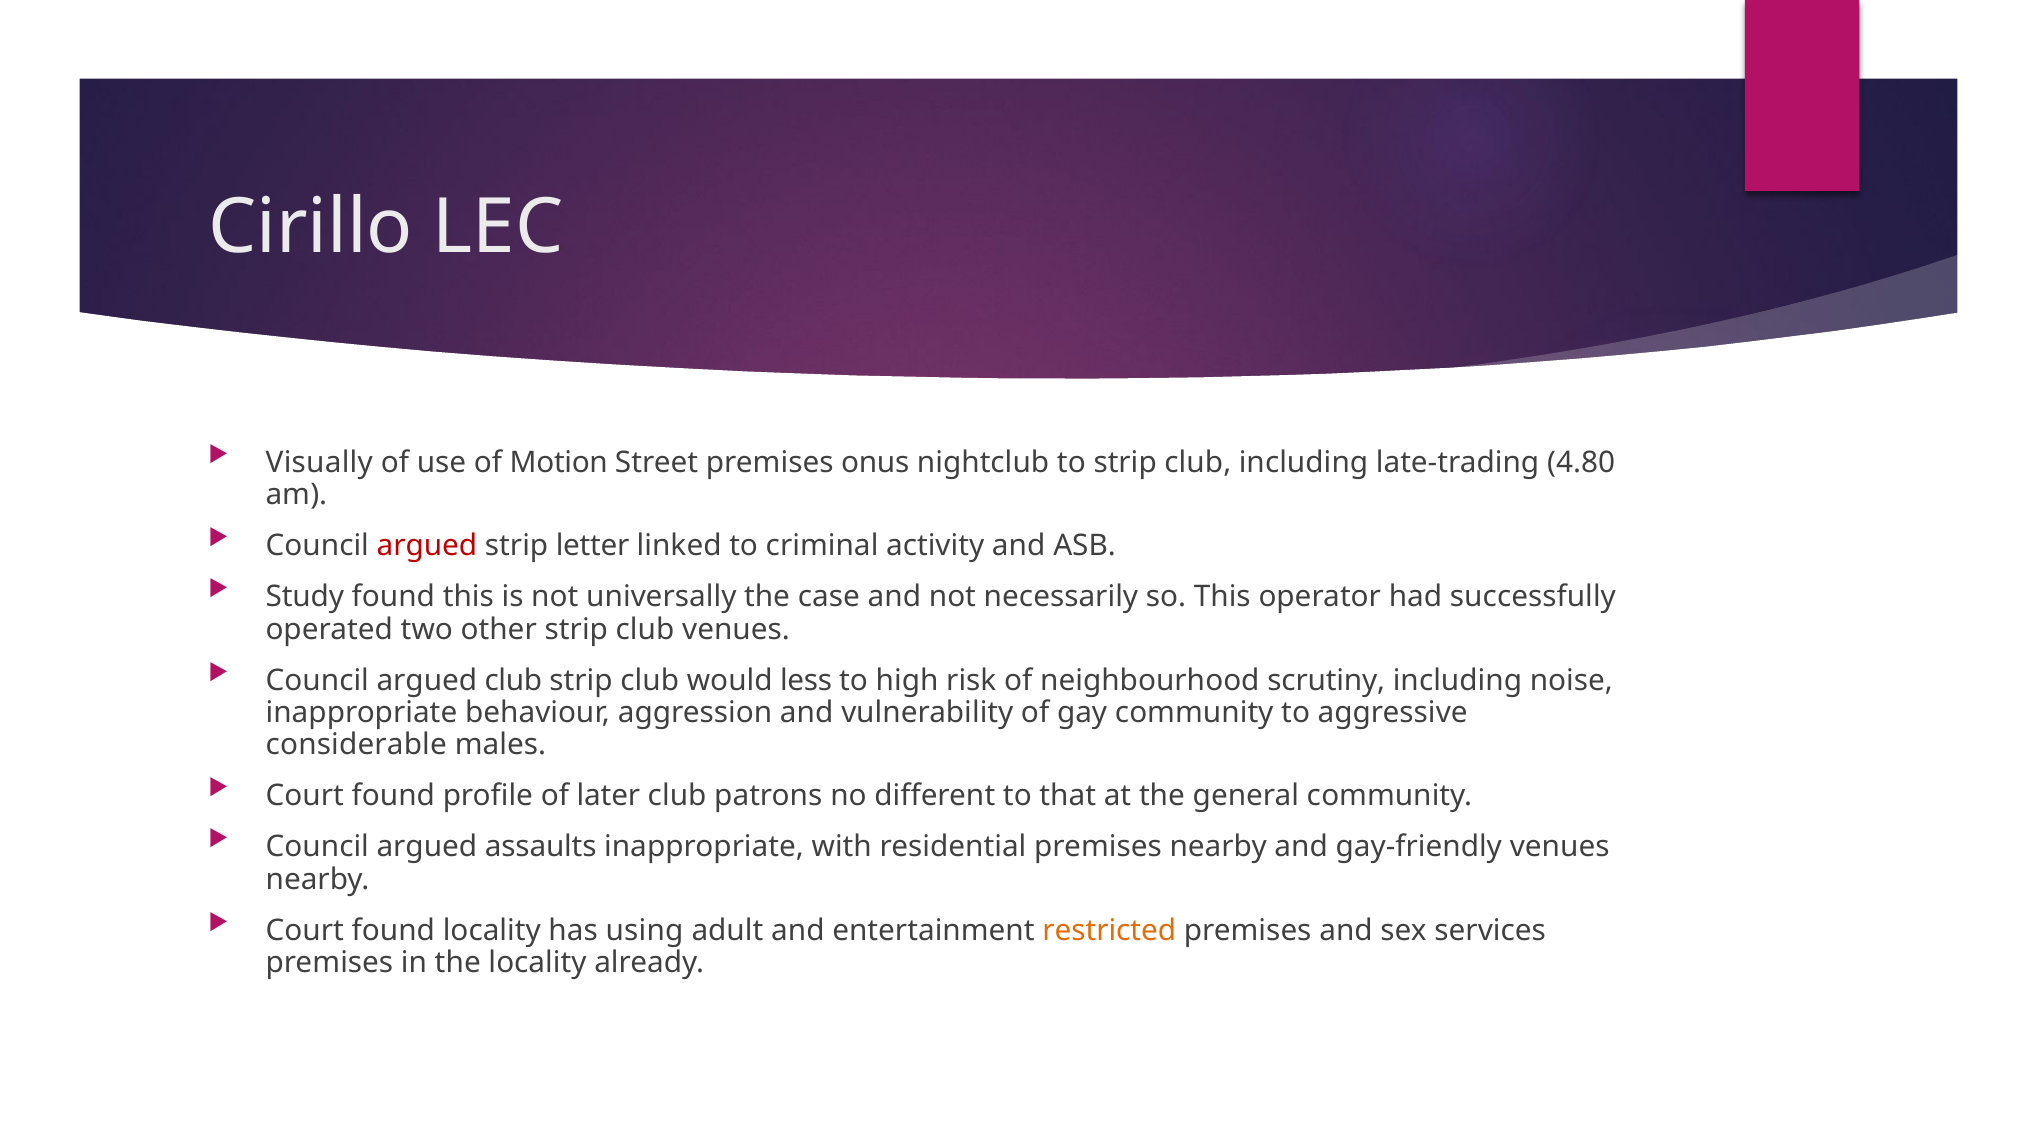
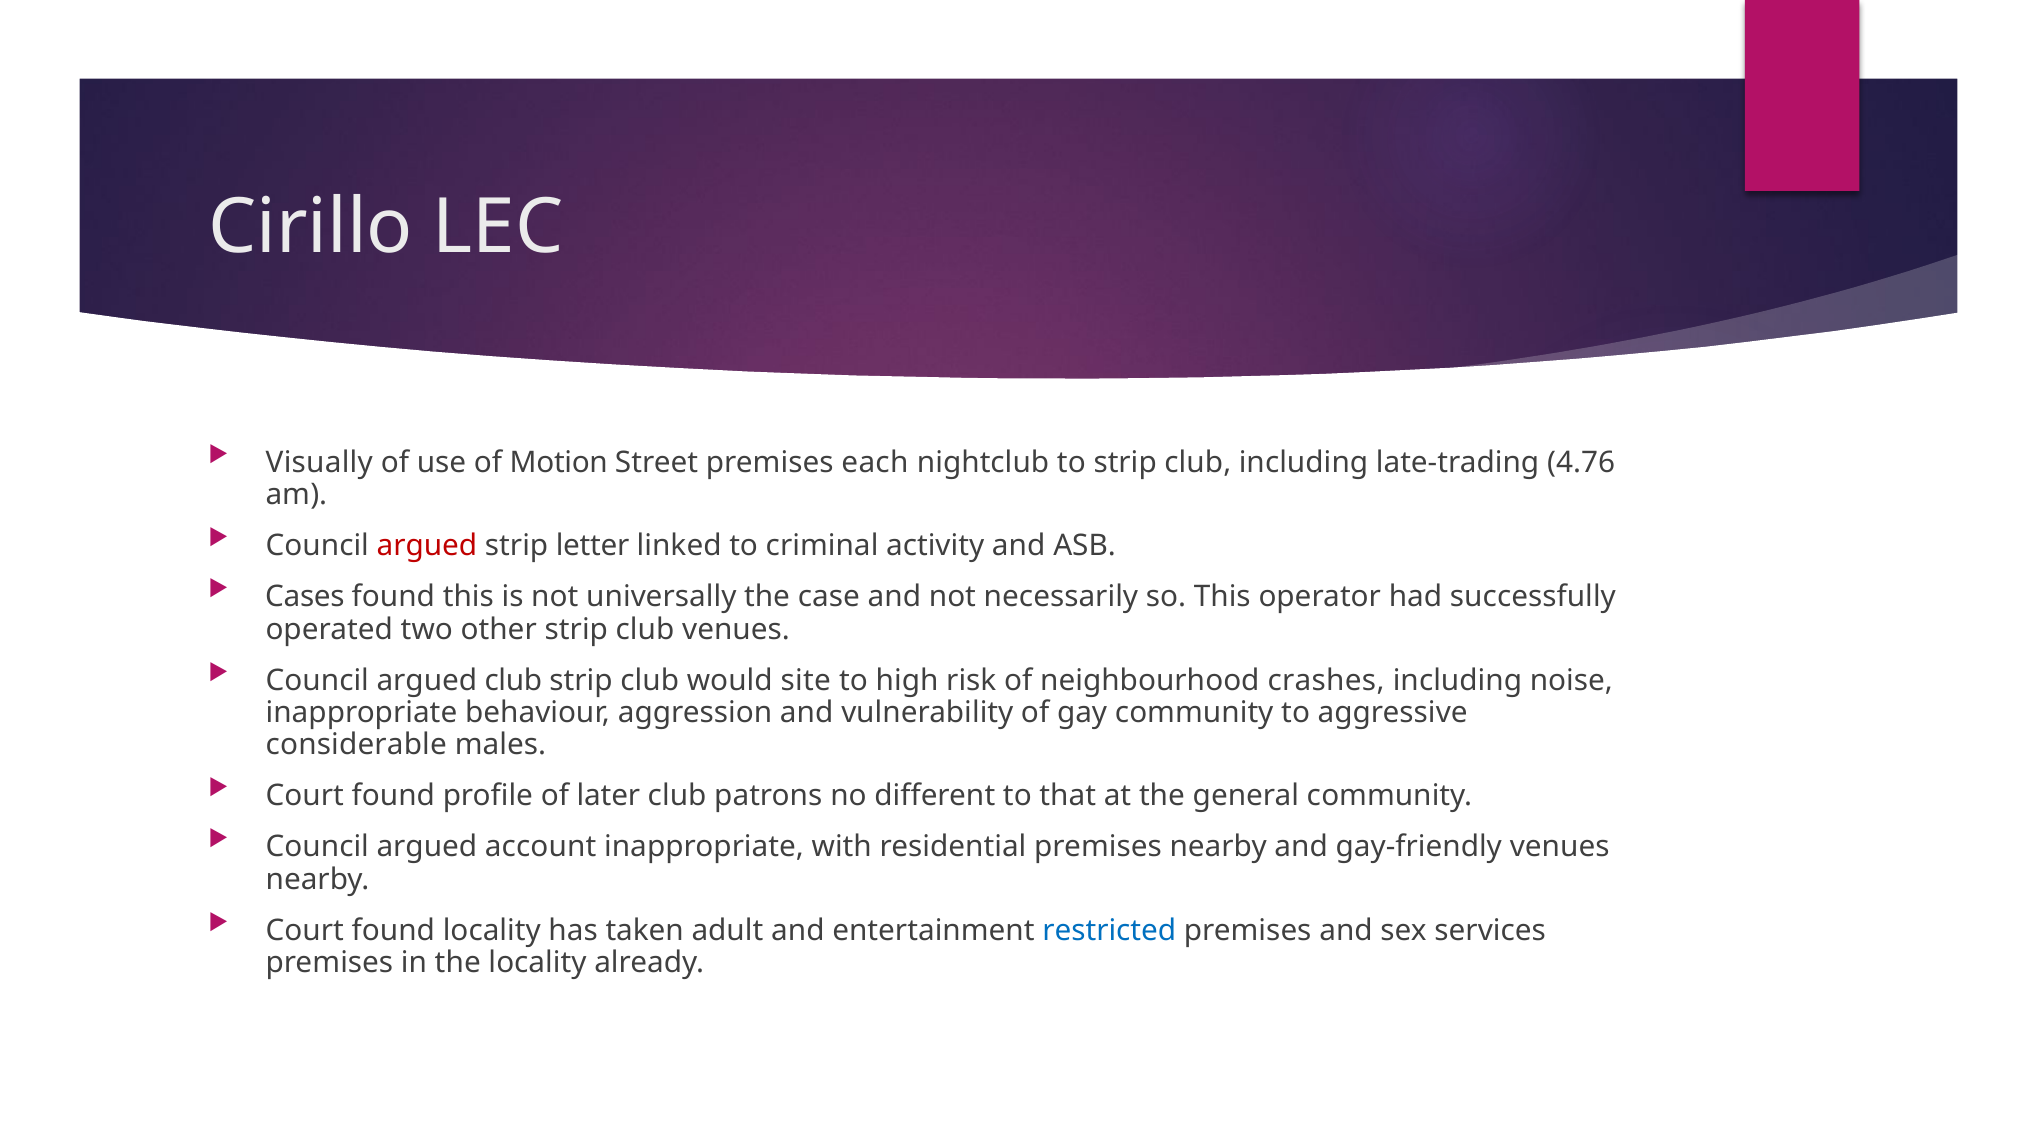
onus: onus -> each
4.80: 4.80 -> 4.76
Study: Study -> Cases
less: less -> site
scrutiny: scrutiny -> crashes
assaults: assaults -> account
using: using -> taken
restricted colour: orange -> blue
